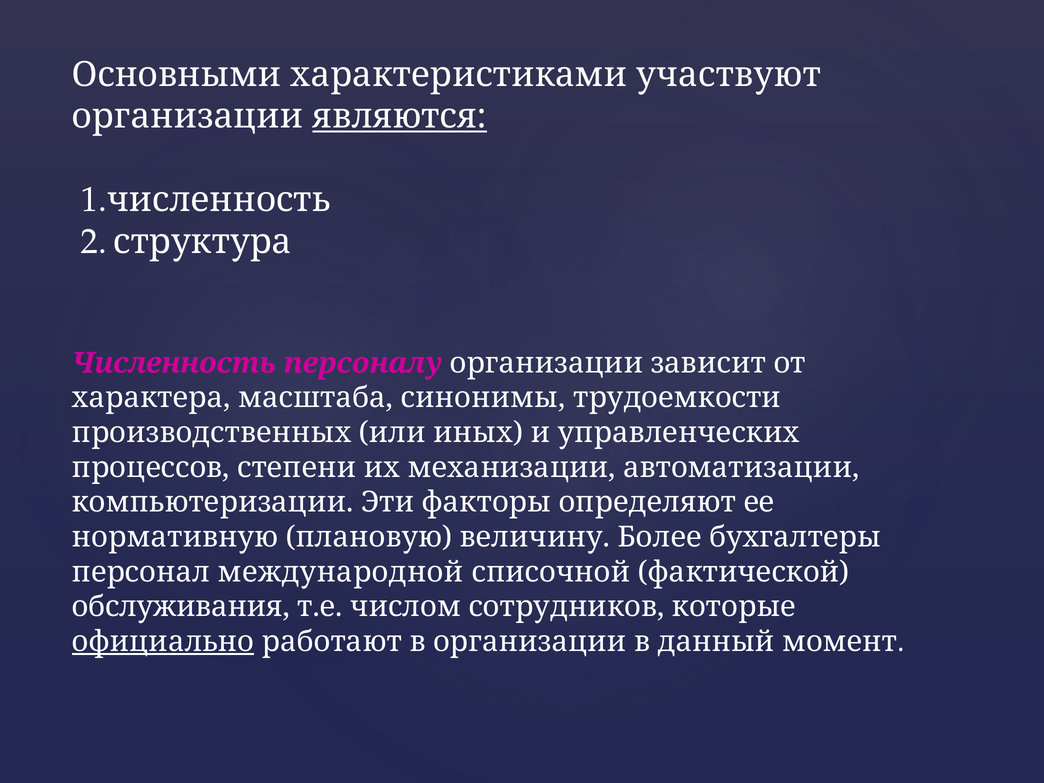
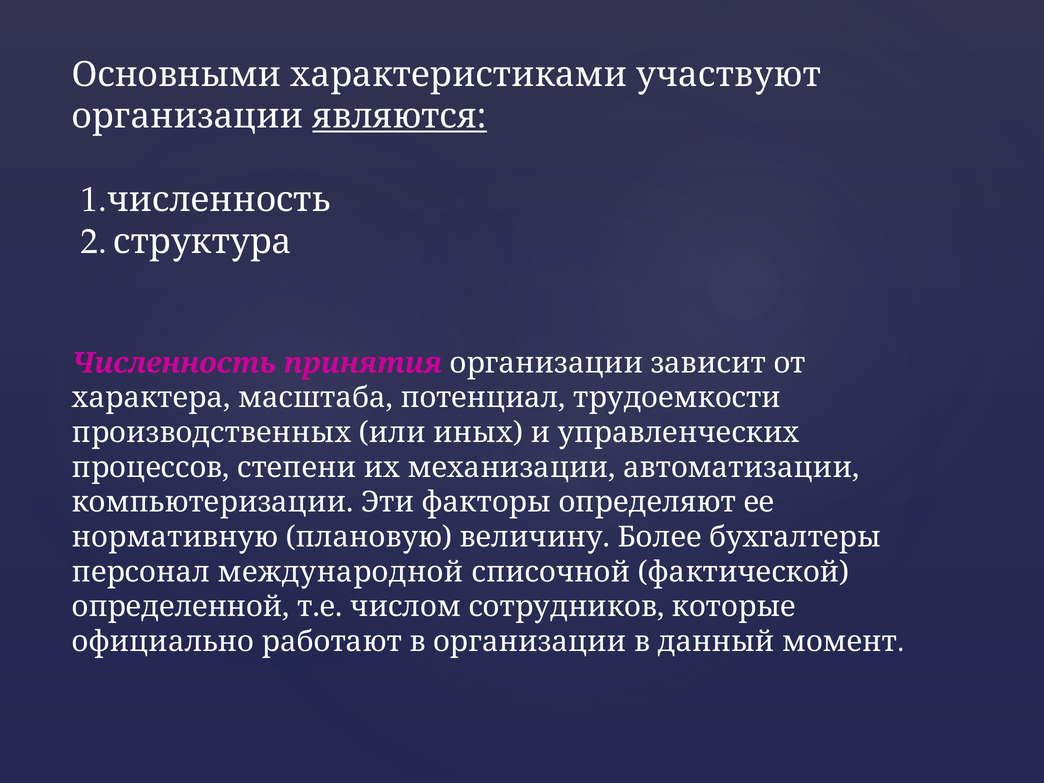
персоналу: персоналу -> принятия
синонимы: синонимы -> потенциал
обслуживания: обслуживания -> определенной
официально underline: present -> none
